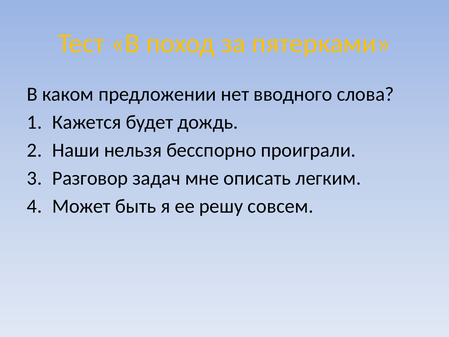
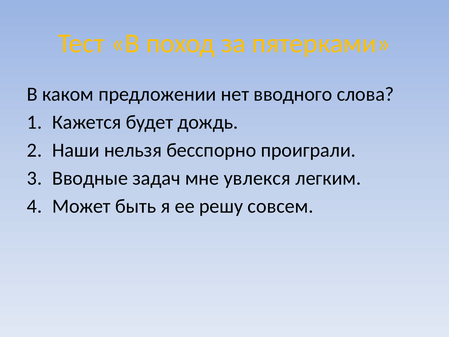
Разговор: Разговор -> Вводные
описать: описать -> увлекся
